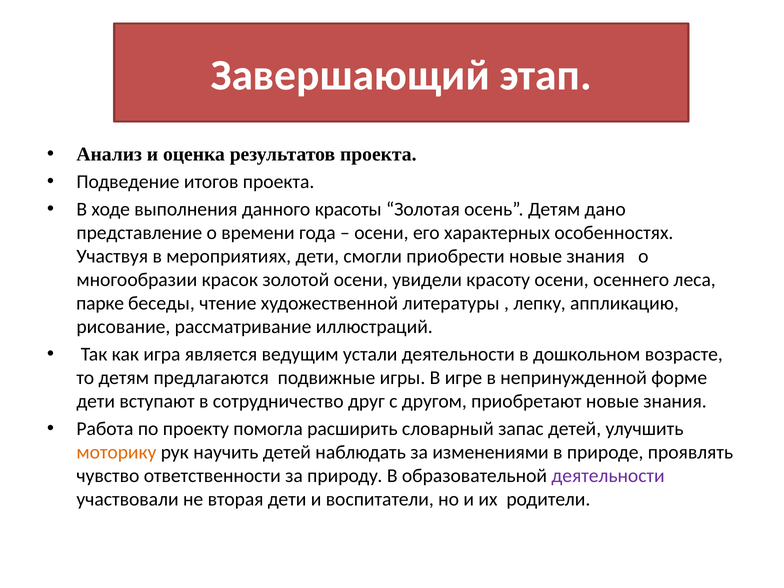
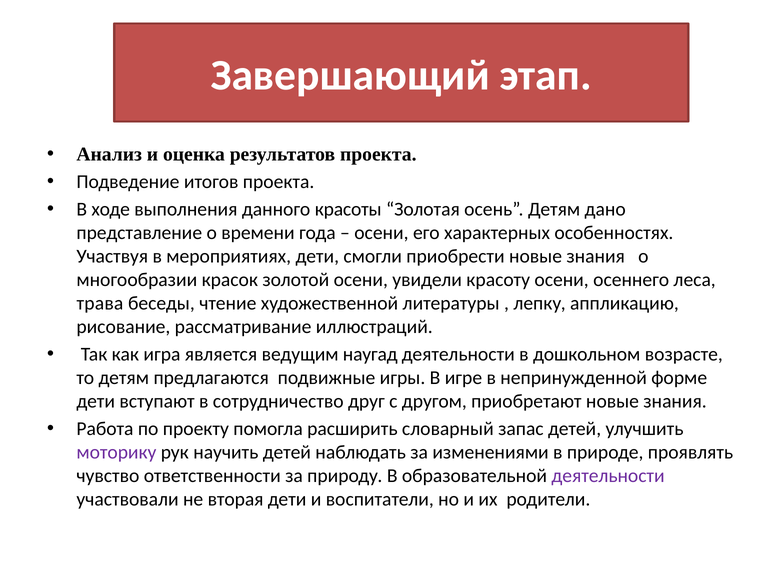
парке: парке -> трава
устали: устали -> наугад
моторику colour: orange -> purple
